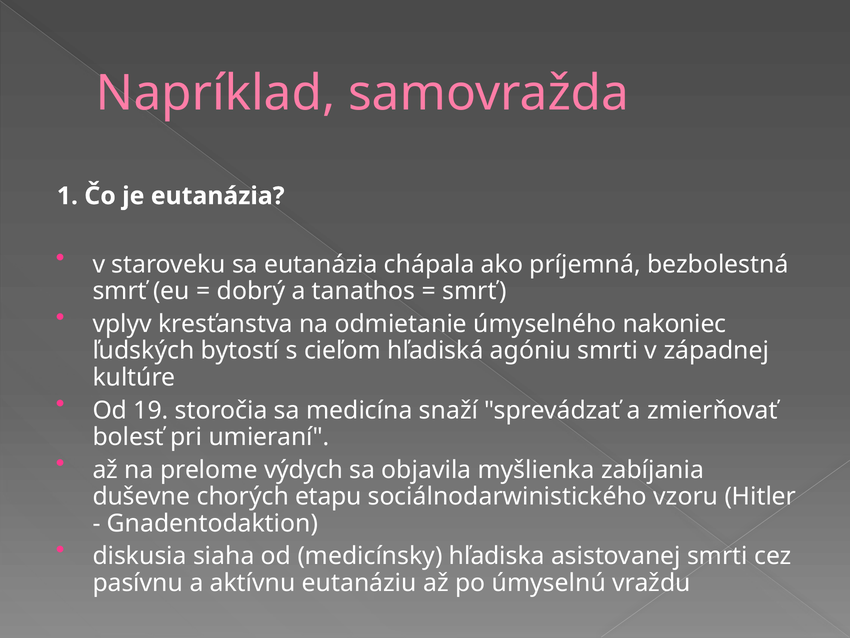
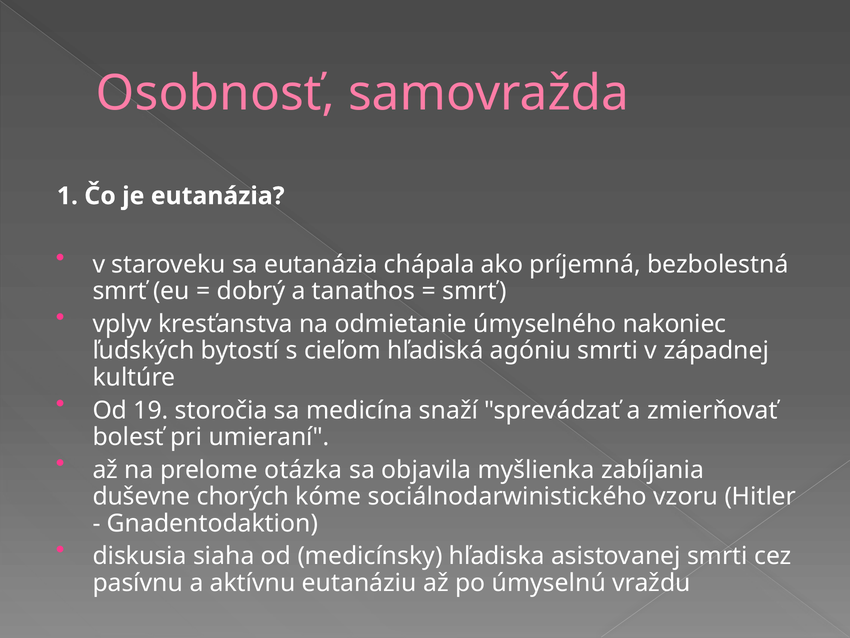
Napríklad: Napríklad -> Osobnosť
výdych: výdych -> otázka
etapu: etapu -> kóme
